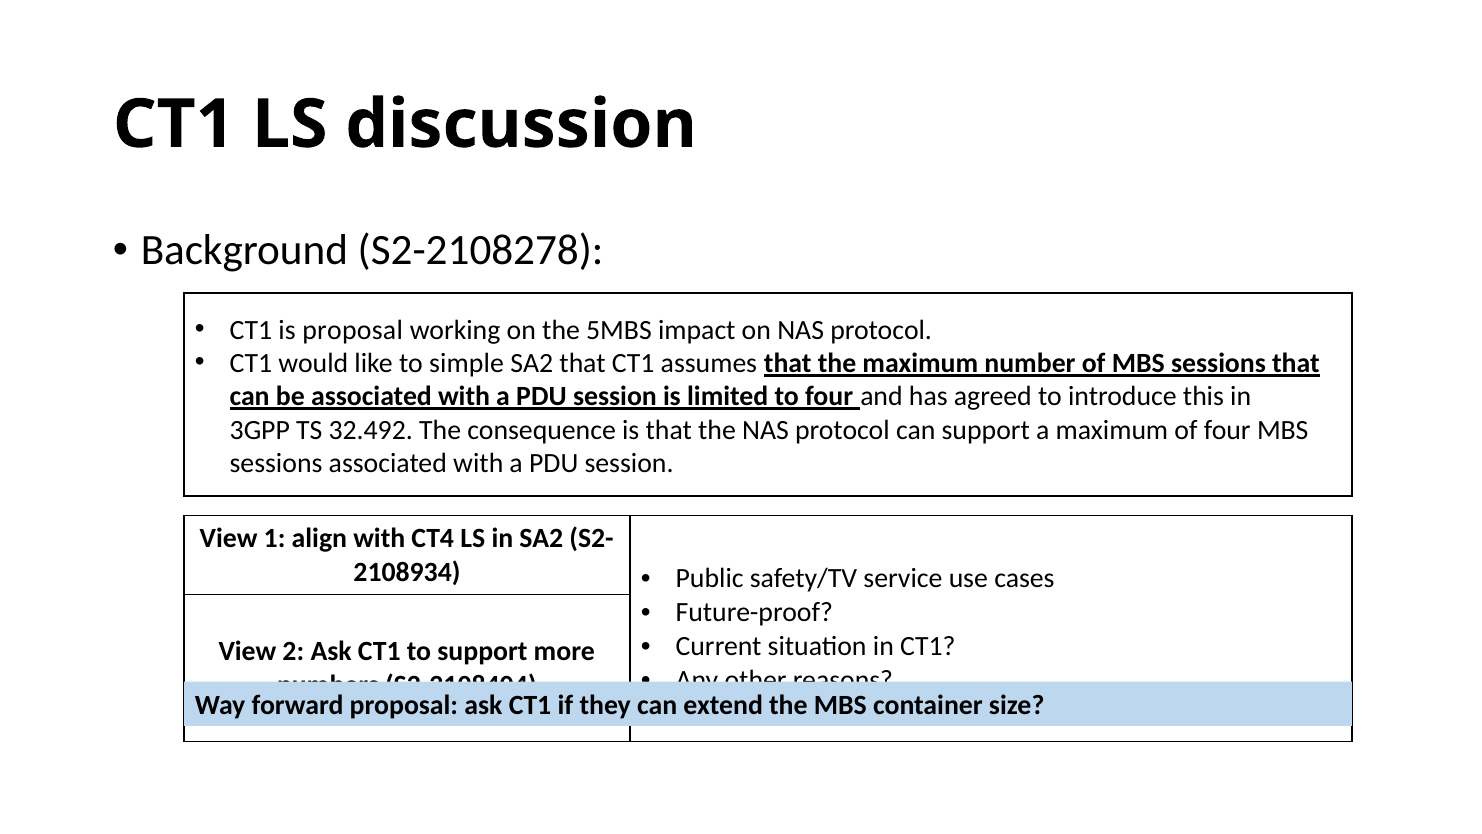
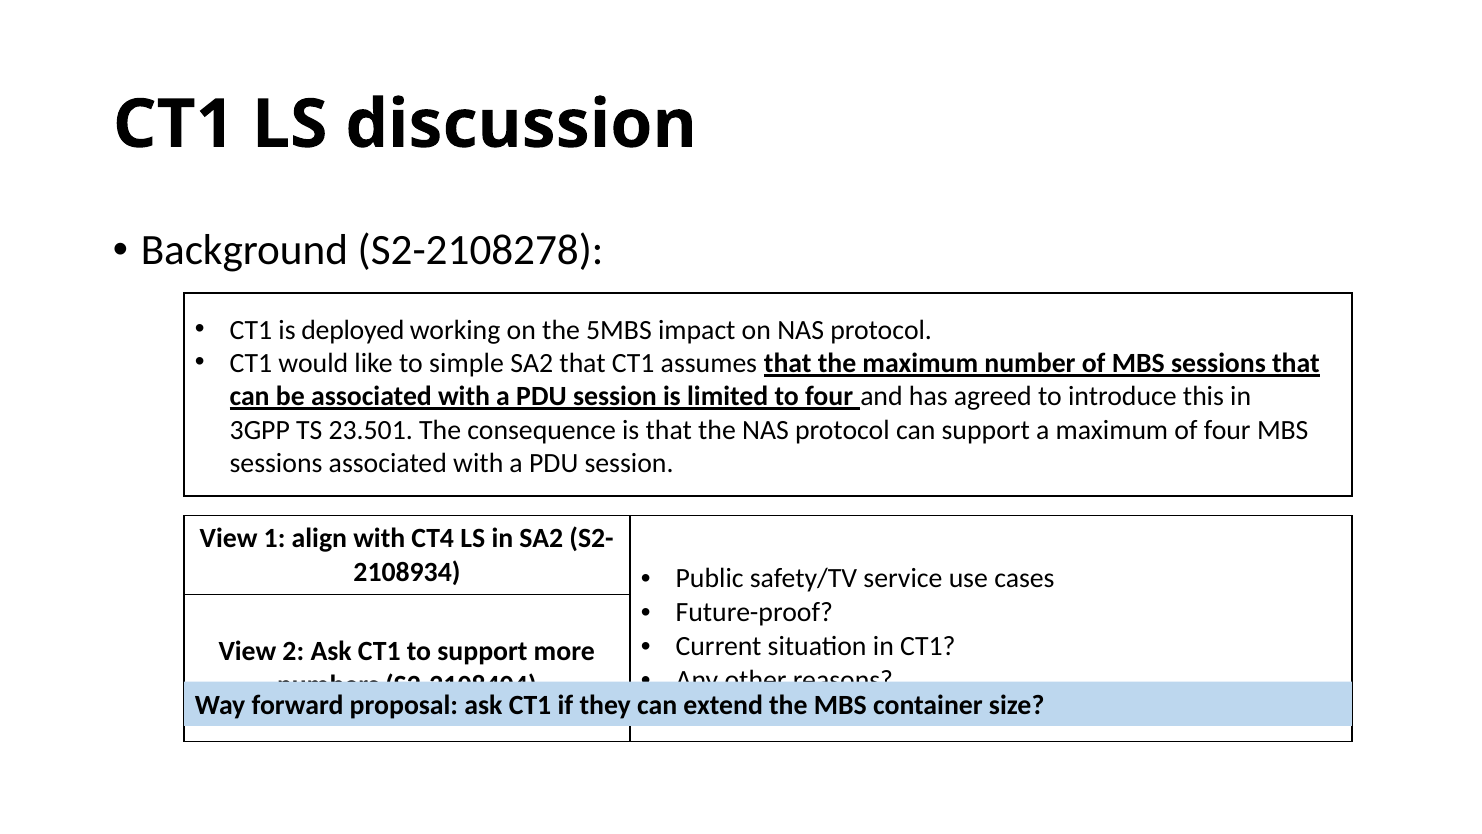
is proposal: proposal -> deployed
32.492: 32.492 -> 23.501
